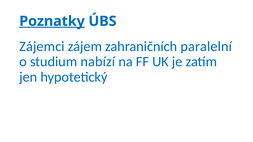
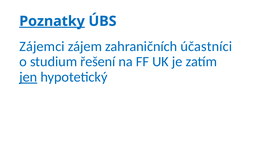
paralelní: paralelní -> účastníci
nabízí: nabízí -> řešení
jen underline: none -> present
